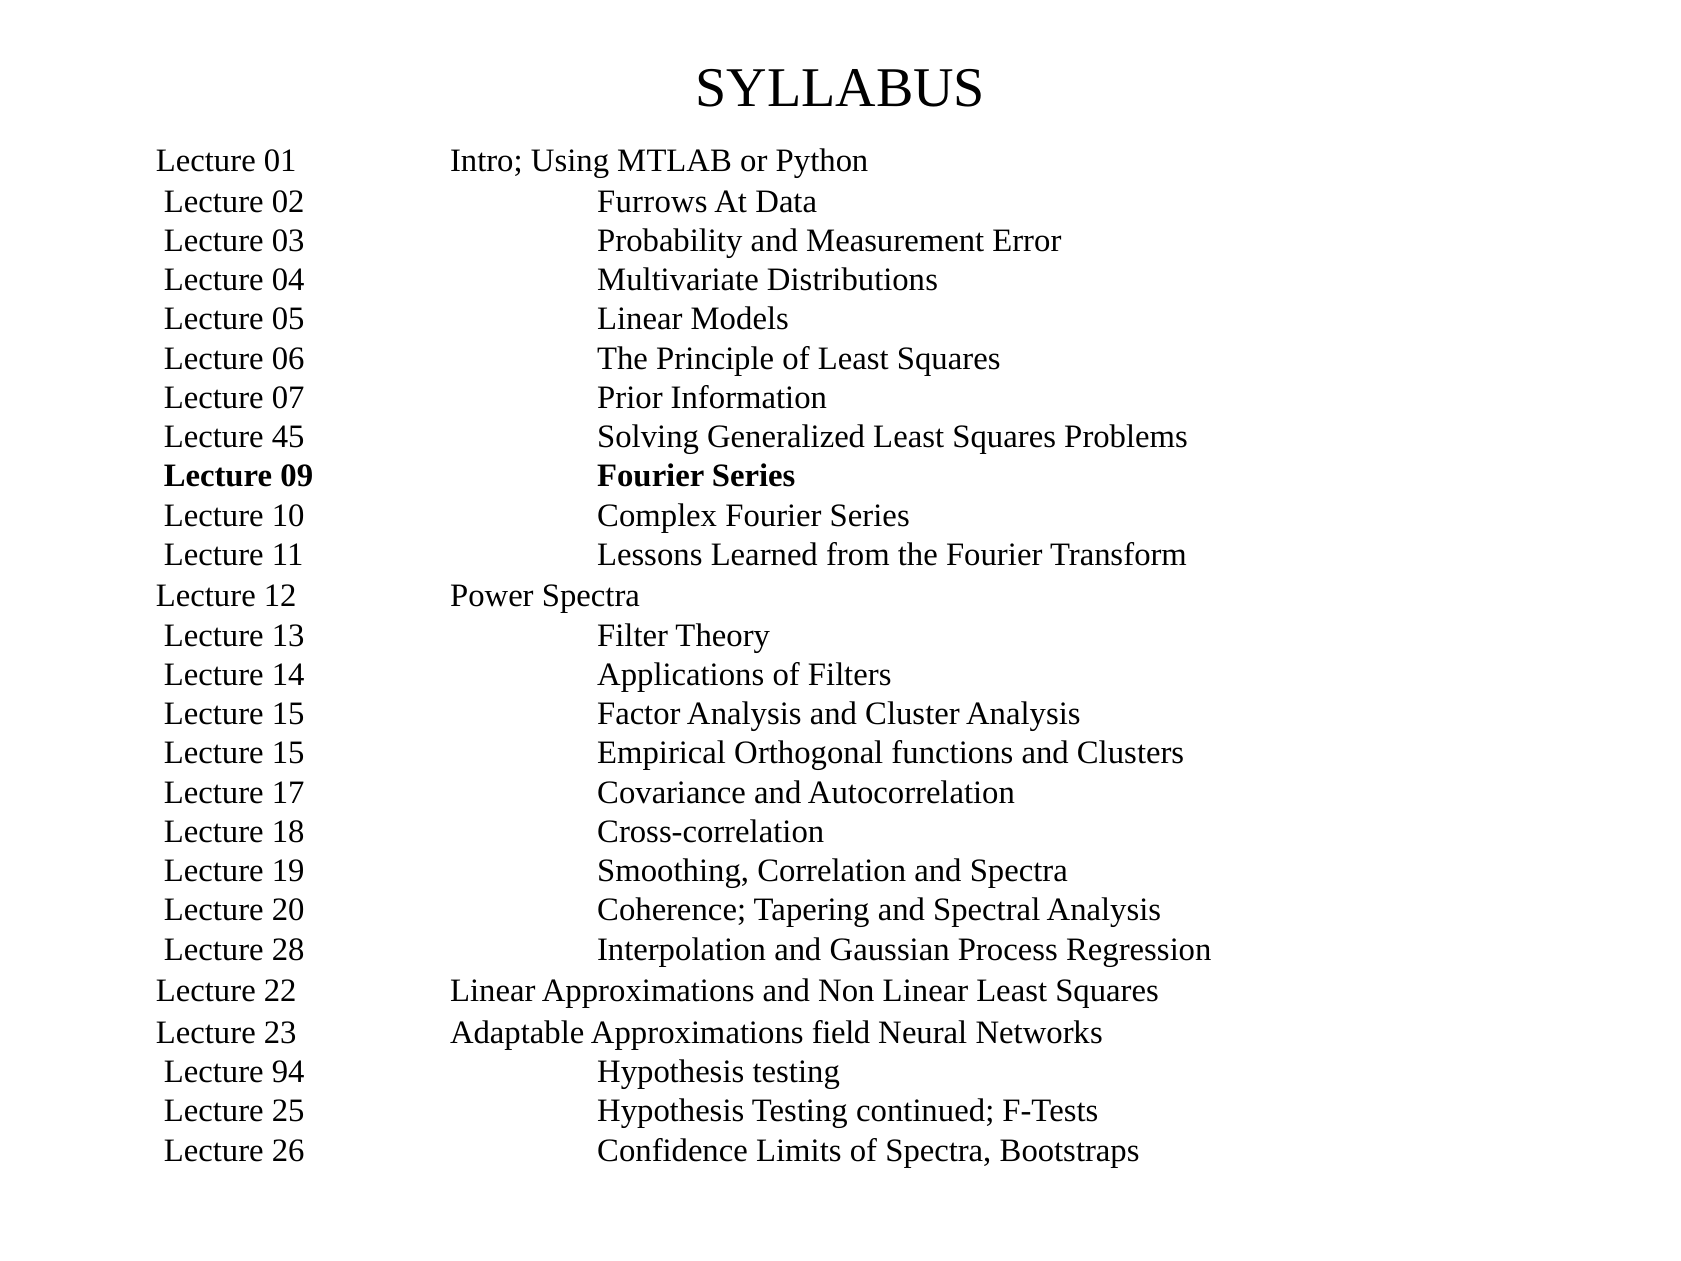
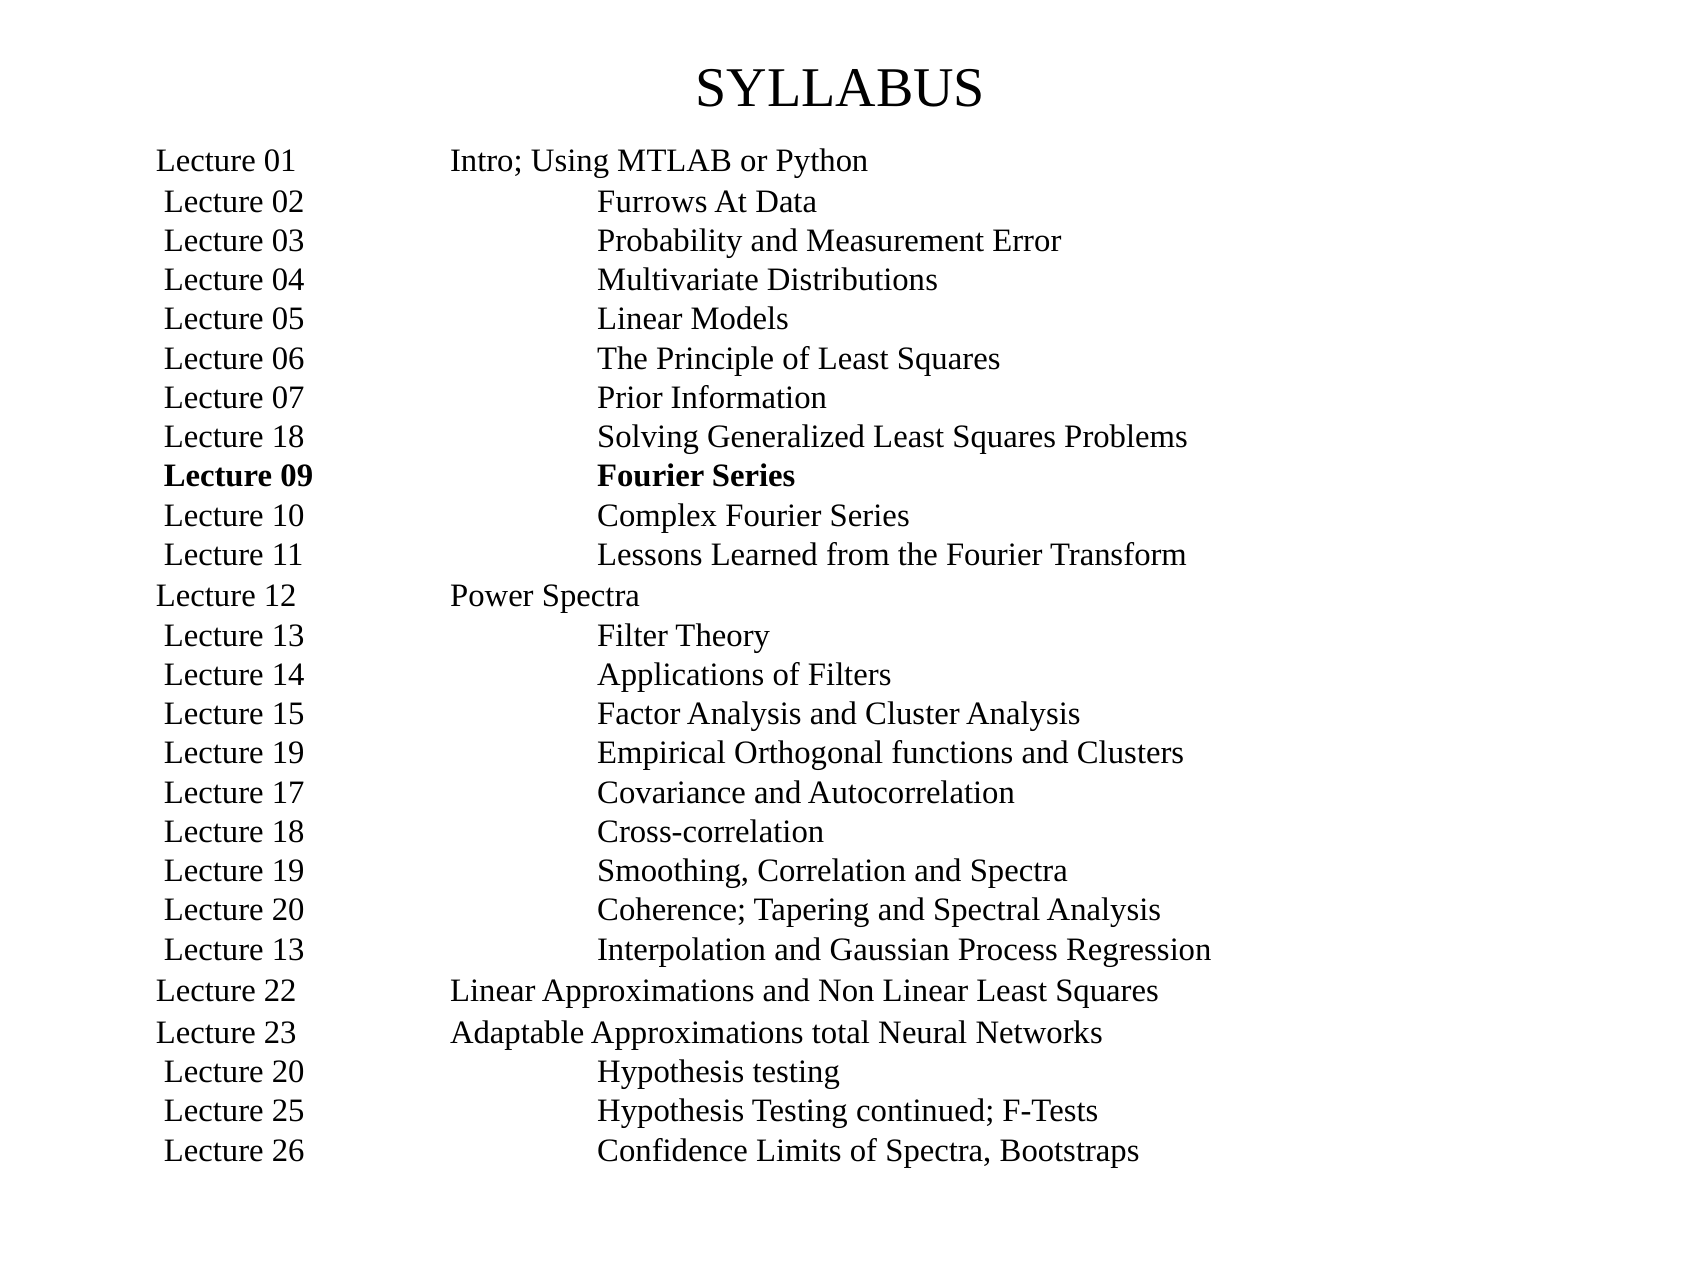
45 at (288, 437): 45 -> 18
15 at (288, 753): 15 -> 19
28 at (288, 949): 28 -> 13
field: field -> total
94 at (288, 1072): 94 -> 20
